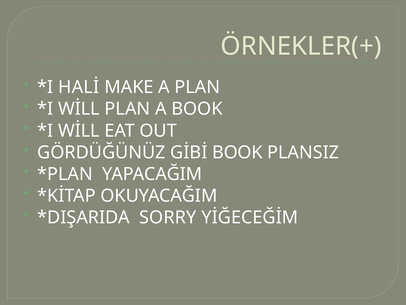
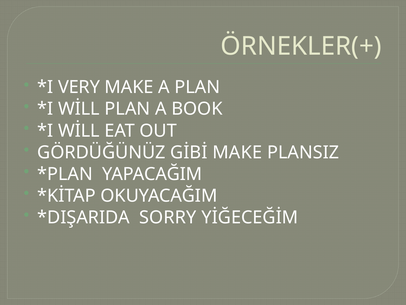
HALİ: HALİ -> VERY
GİBİ BOOK: BOOK -> MAKE
